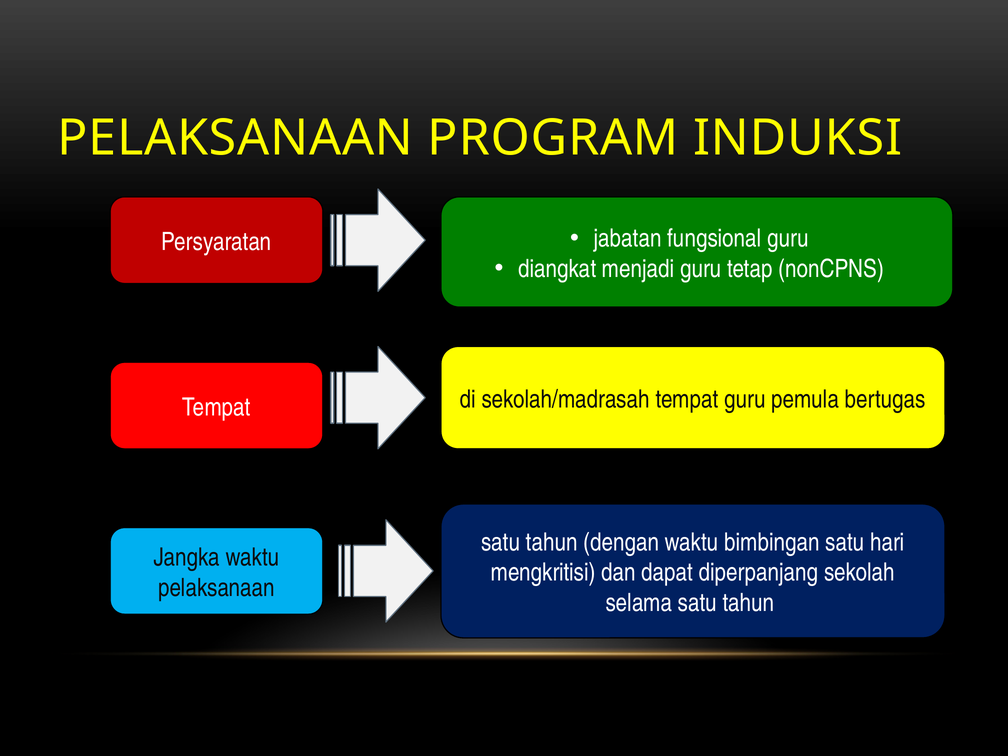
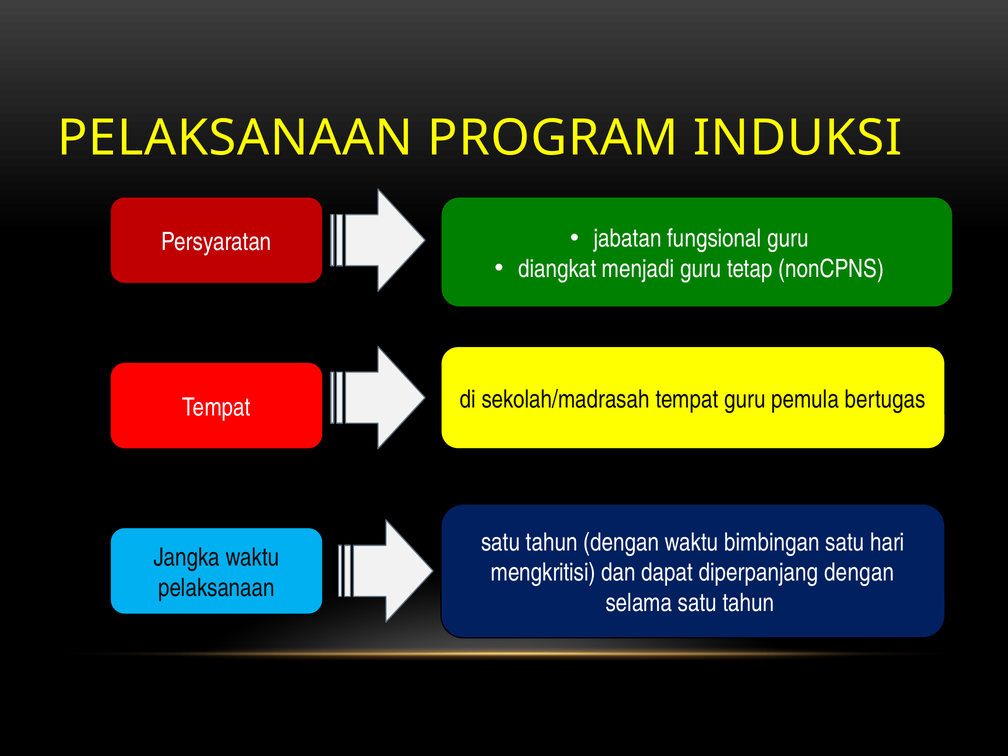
diperpanjang sekolah: sekolah -> dengan
